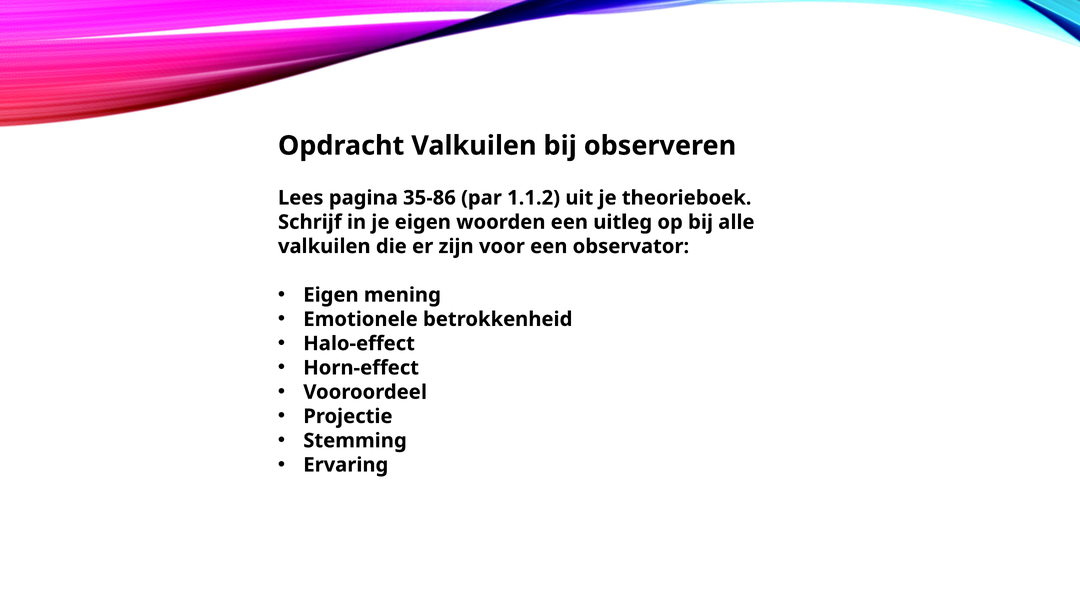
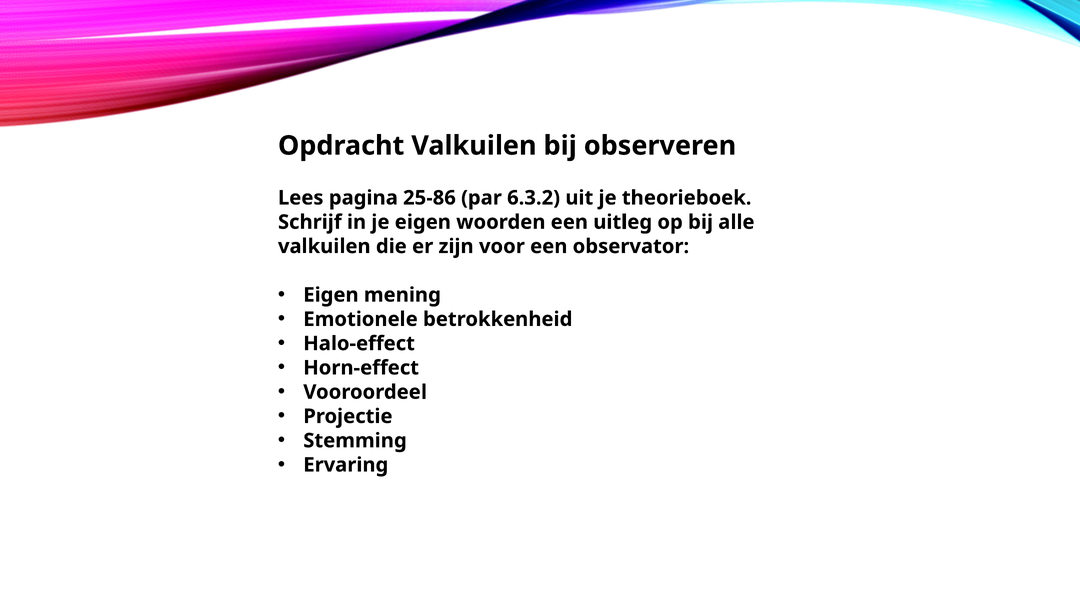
35-86: 35-86 -> 25-86
1.1.2: 1.1.2 -> 6.3.2
